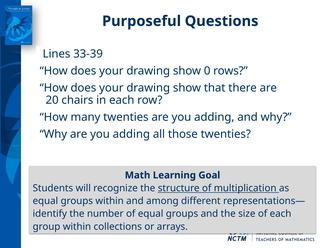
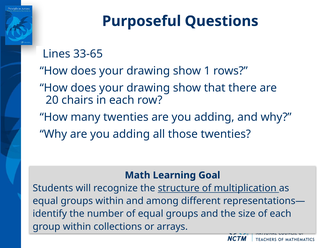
33-39: 33-39 -> 33-65
0: 0 -> 1
